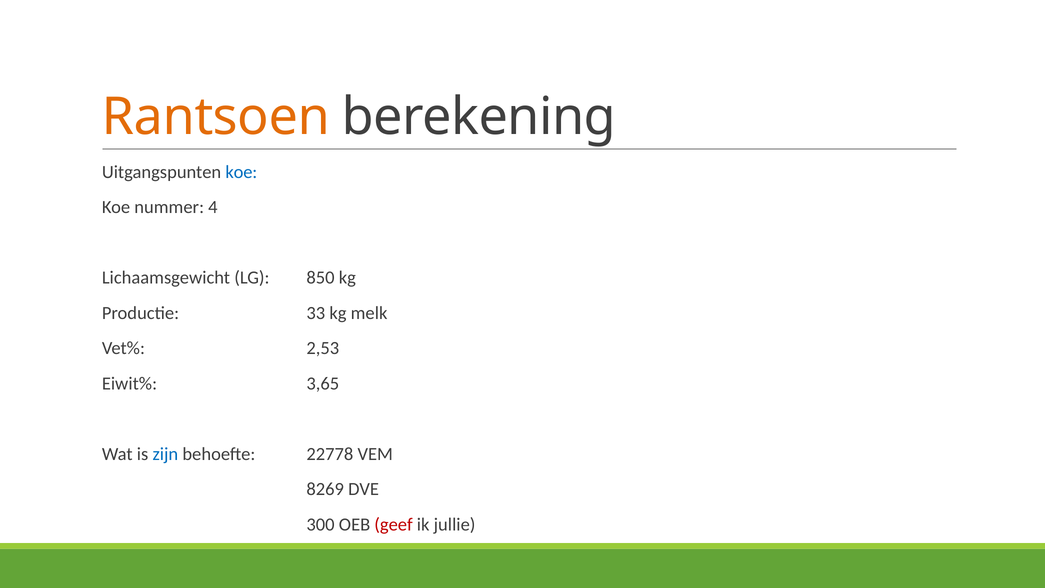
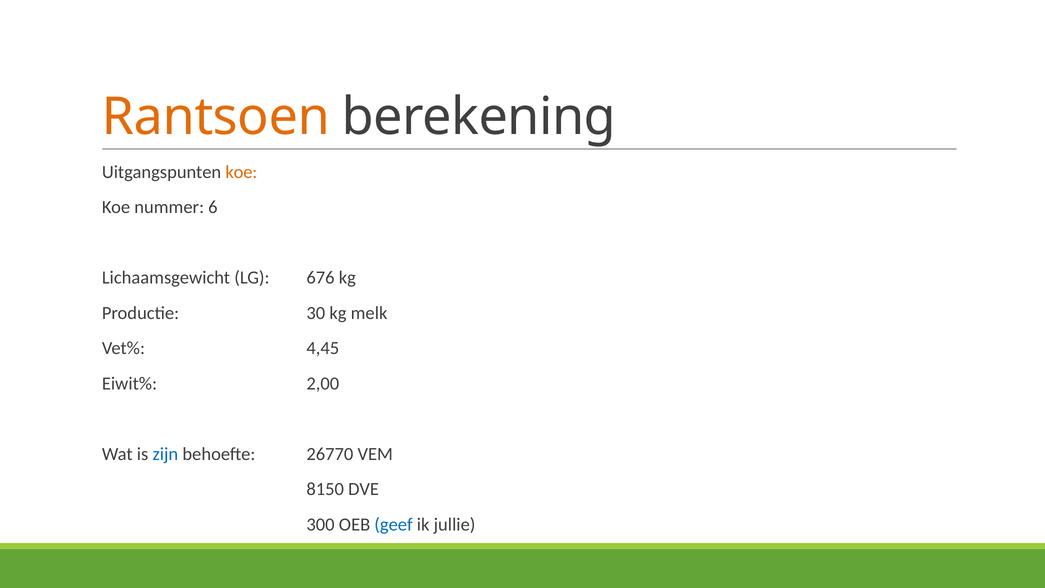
koe at (241, 172) colour: blue -> orange
4: 4 -> 6
850: 850 -> 676
33: 33 -> 30
2,53: 2,53 -> 4,45
3,65: 3,65 -> 2,00
22778: 22778 -> 26770
8269: 8269 -> 8150
geef colour: red -> blue
